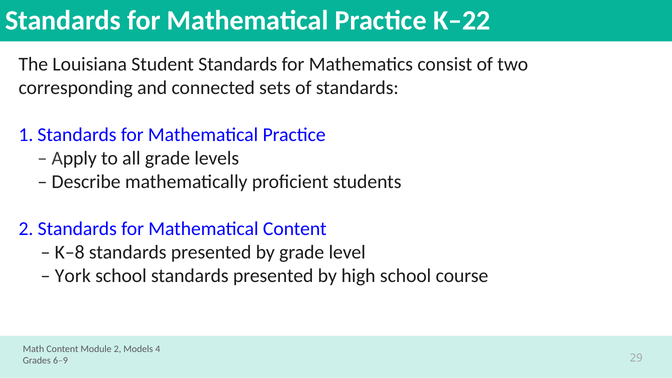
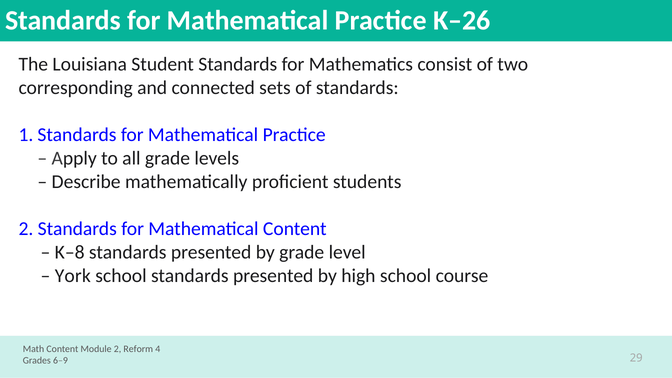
K–22: K–22 -> K–26
Models: Models -> Reform
